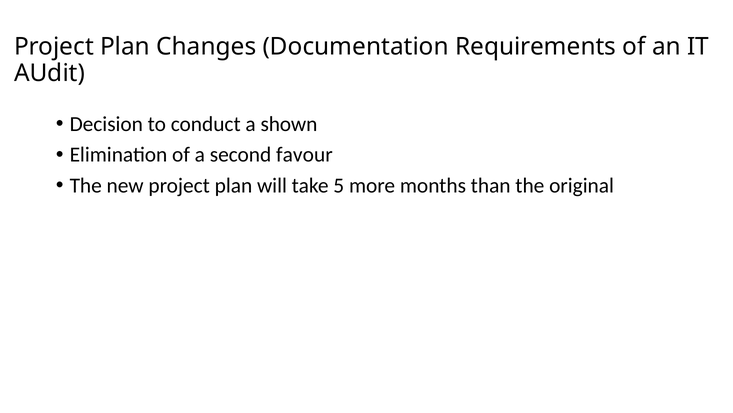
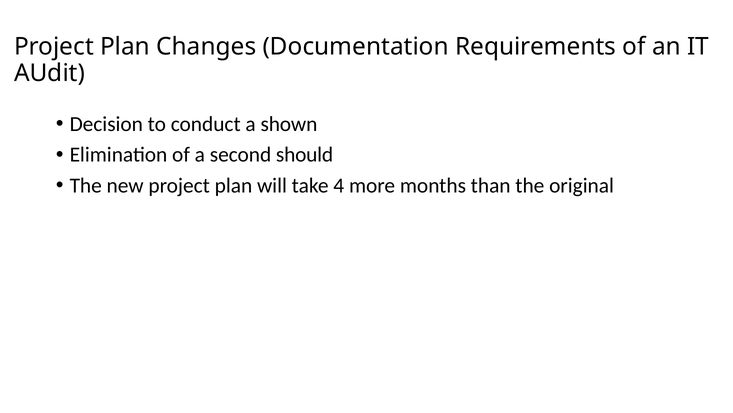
favour: favour -> should
5: 5 -> 4
